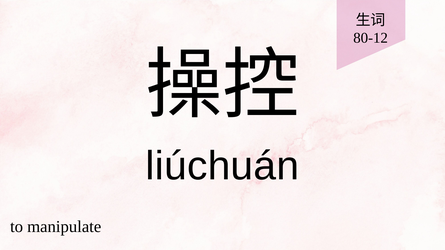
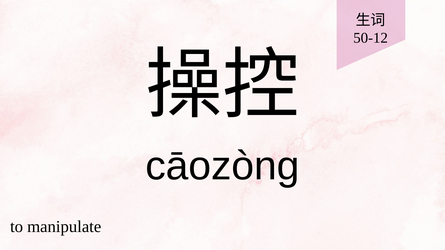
80-12: 80-12 -> 50-12
liúchuán: liúchuán -> cāozòng
